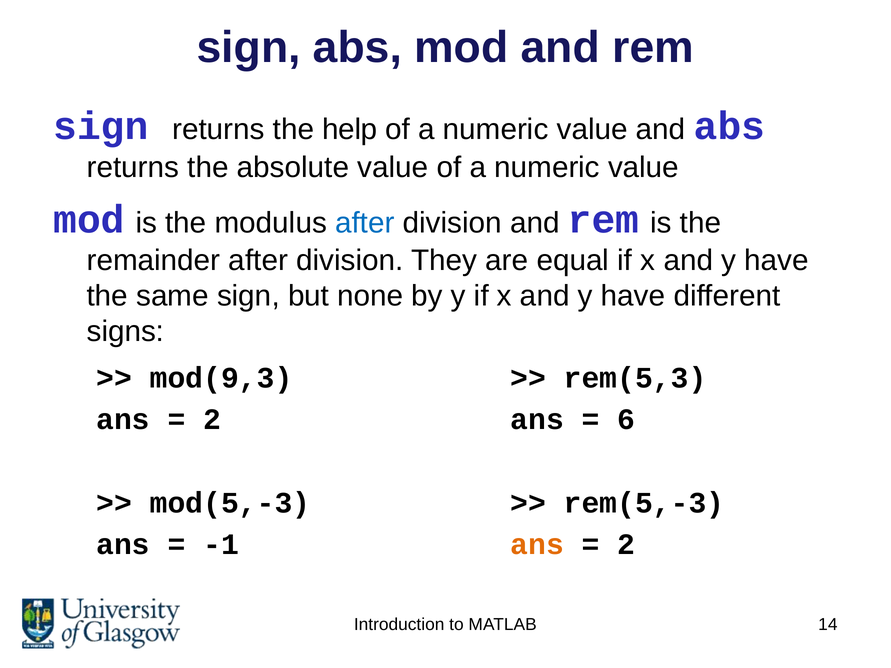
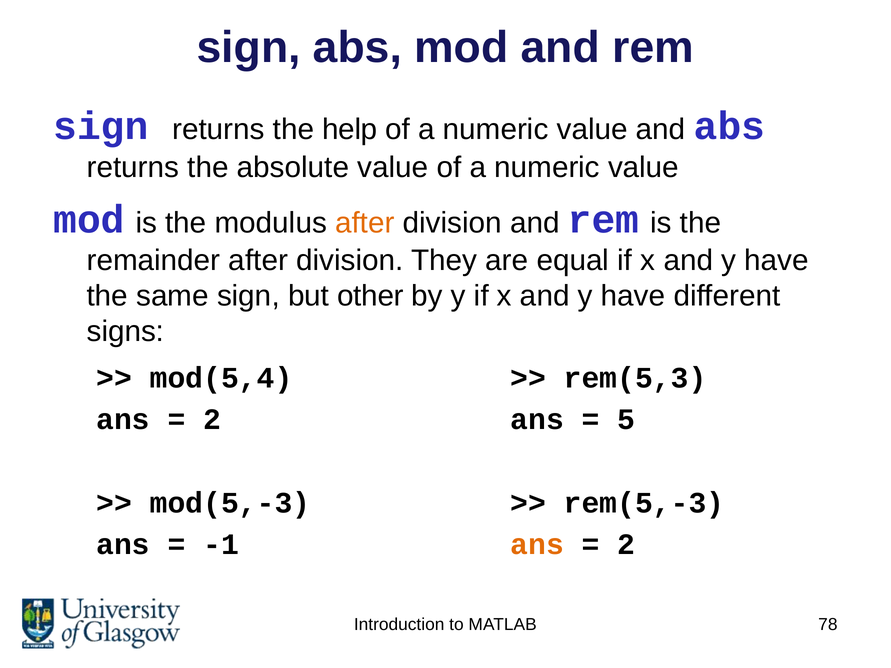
after at (365, 223) colour: blue -> orange
none: none -> other
mod(9,3: mod(9,3 -> mod(5,4
6: 6 -> 5
14: 14 -> 78
